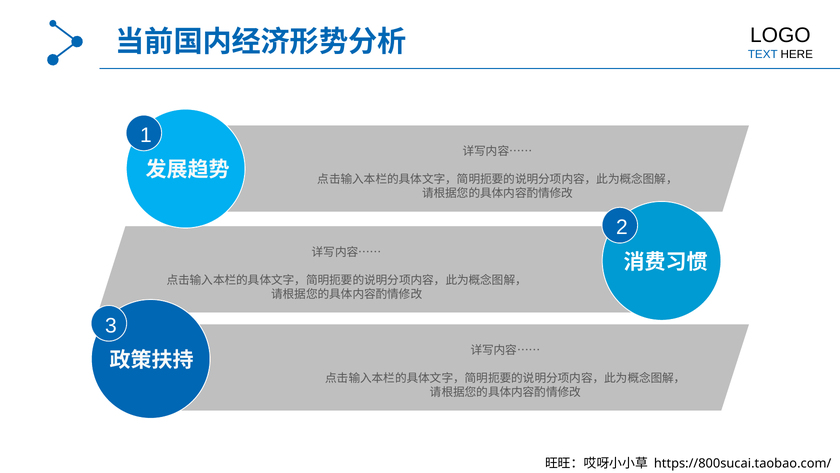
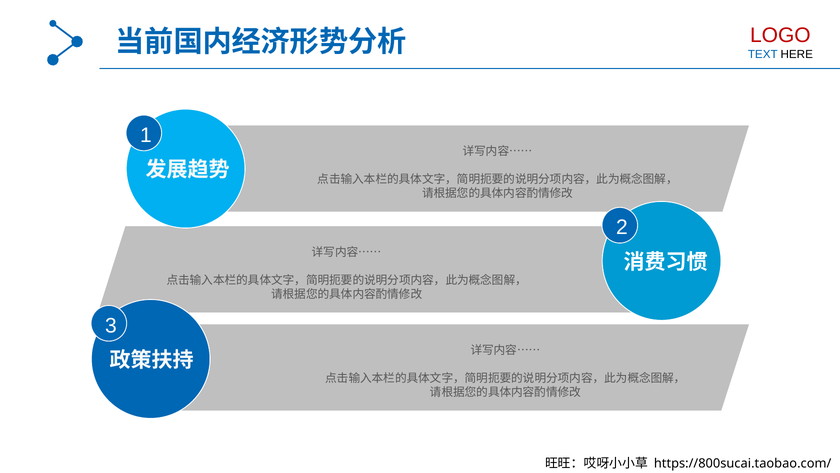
LOGO colour: black -> red
